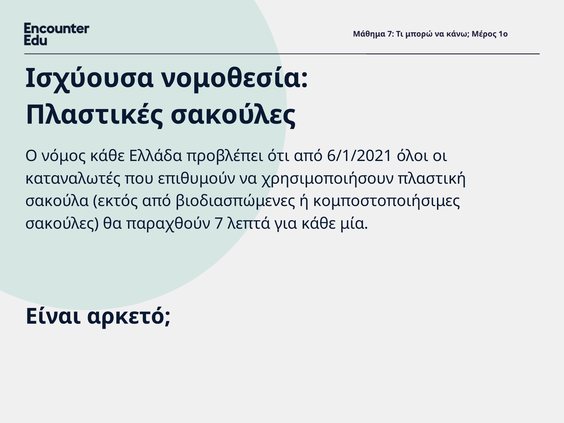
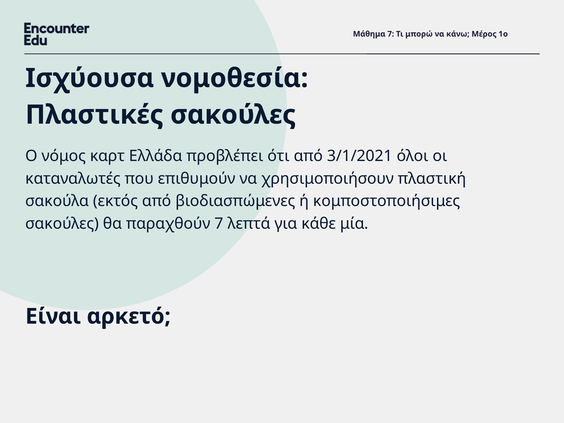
νόμος κάθε: κάθε -> καρτ
6/1/2021: 6/1/2021 -> 3/1/2021
